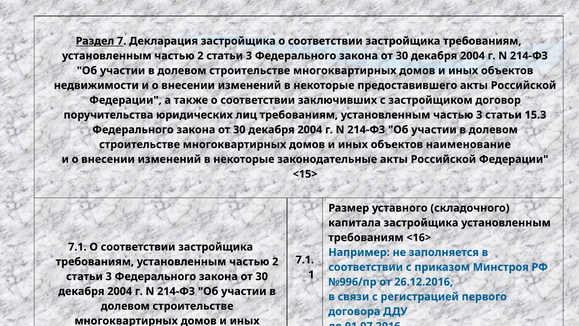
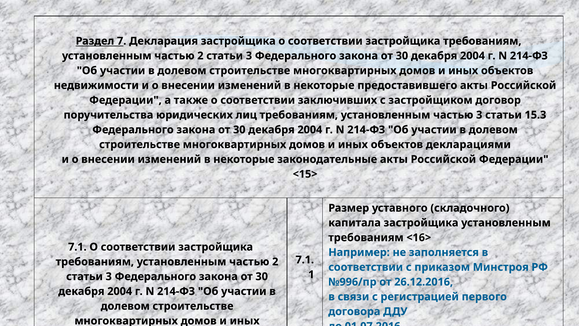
наименование: наименование -> декларациями
